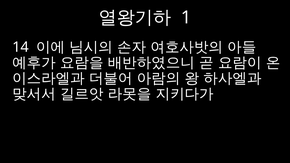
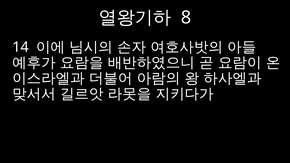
1: 1 -> 8
